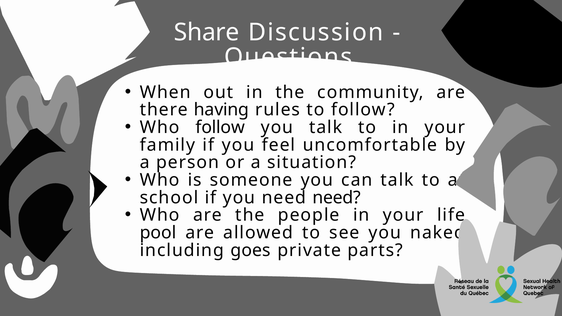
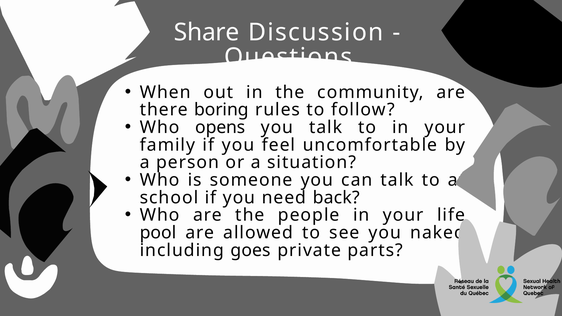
having: having -> boring
Who follow: follow -> opens
need need: need -> back
